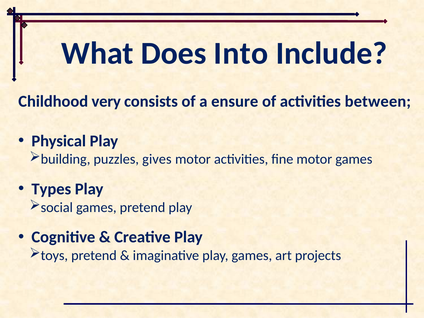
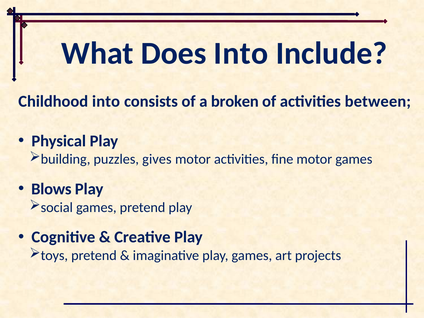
Childhood very: very -> into
ensure: ensure -> broken
Types: Types -> Blows
